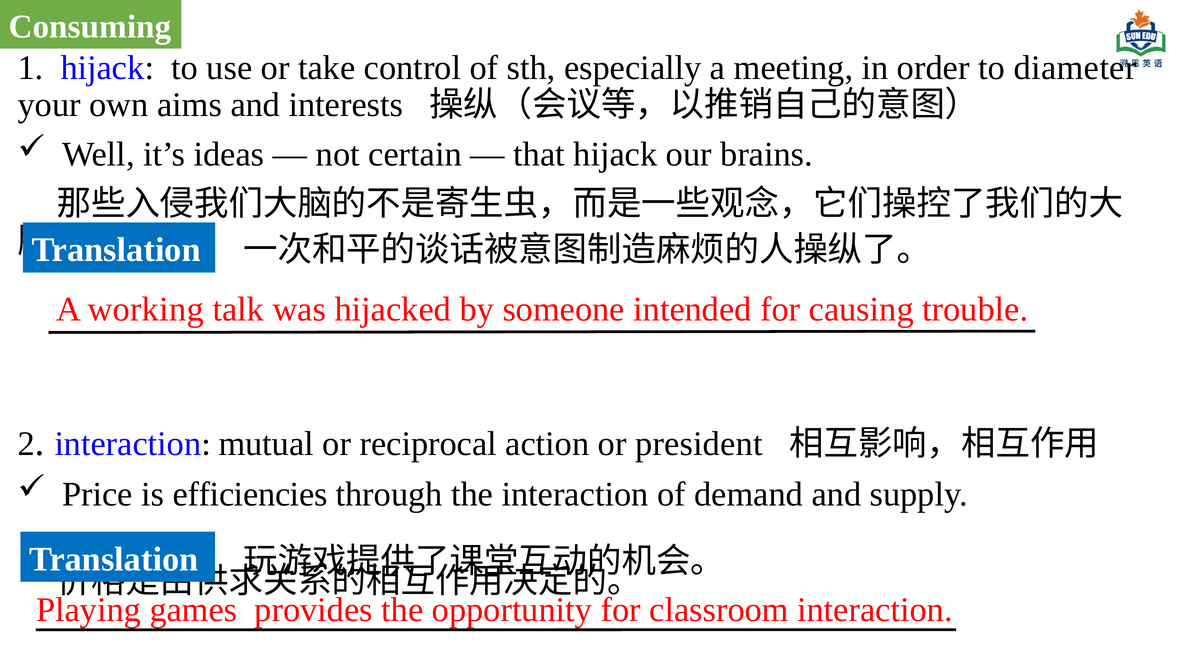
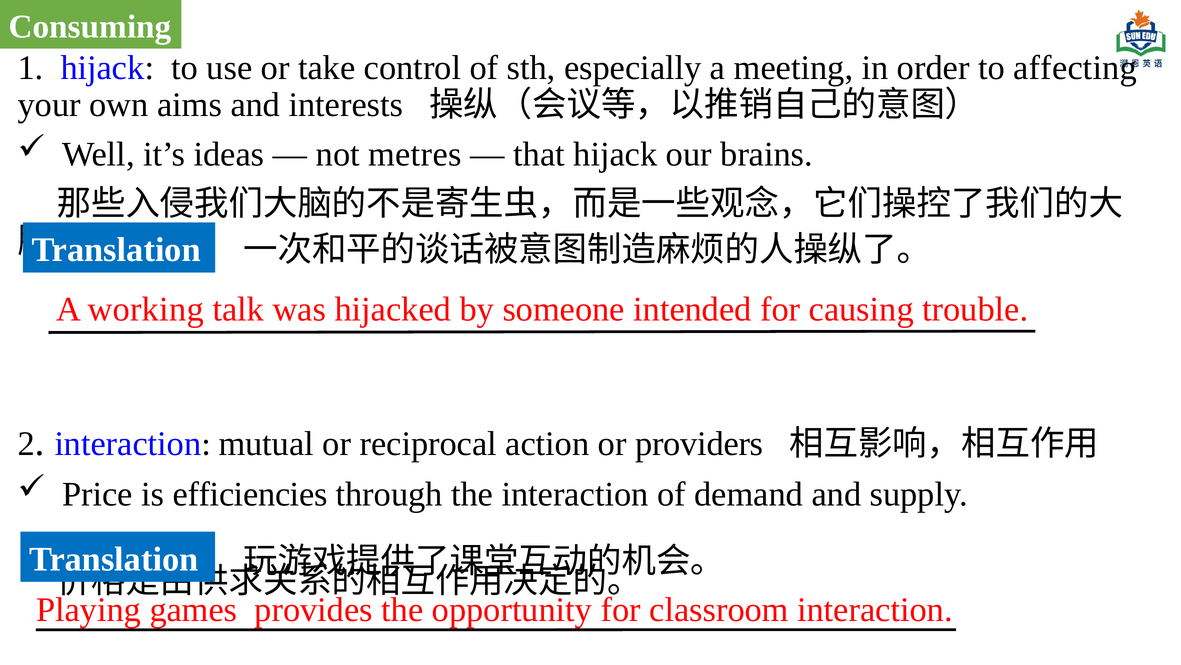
diameter: diameter -> affecting
certain: certain -> metres
president: president -> providers
